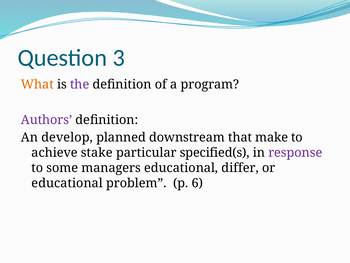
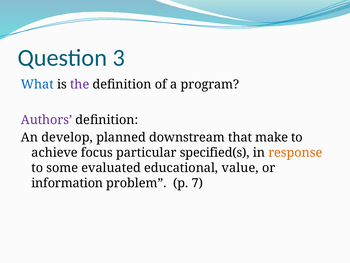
What colour: orange -> blue
stake: stake -> focus
response colour: purple -> orange
managers: managers -> evaluated
differ: differ -> value
educational at (67, 183): educational -> information
6: 6 -> 7
